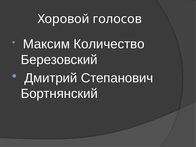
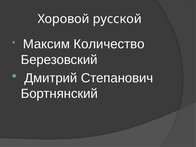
голосов: голосов -> русской
